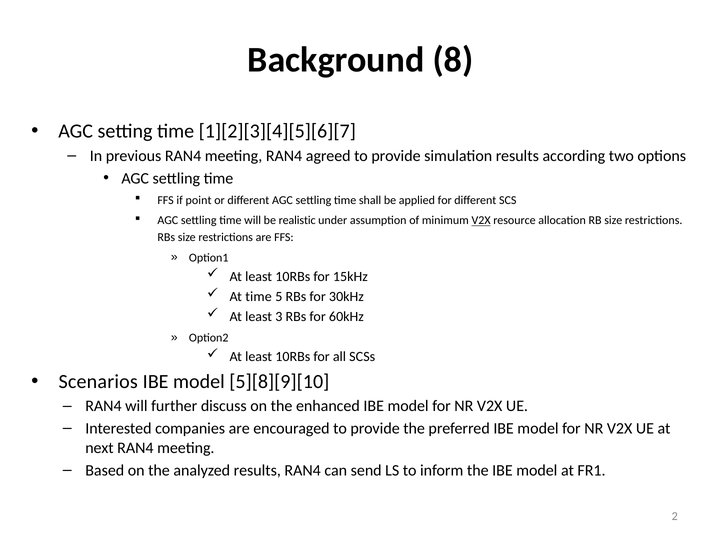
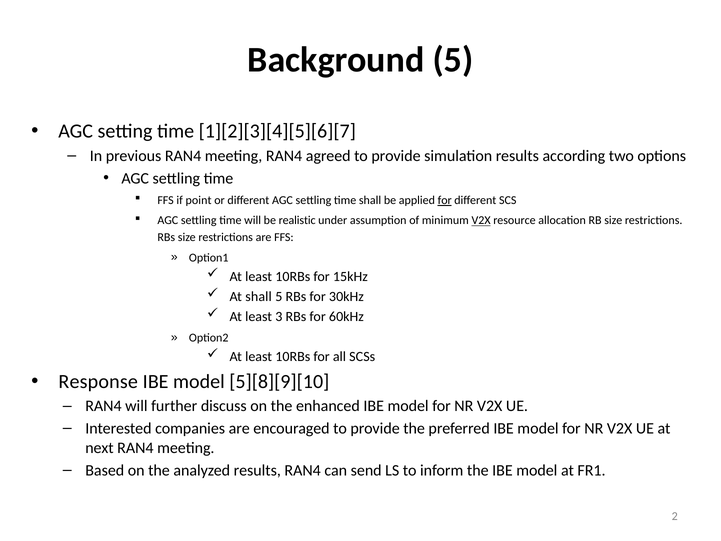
Background 8: 8 -> 5
for at (445, 200) underline: none -> present
At time: time -> shall
Scenarios: Scenarios -> Response
